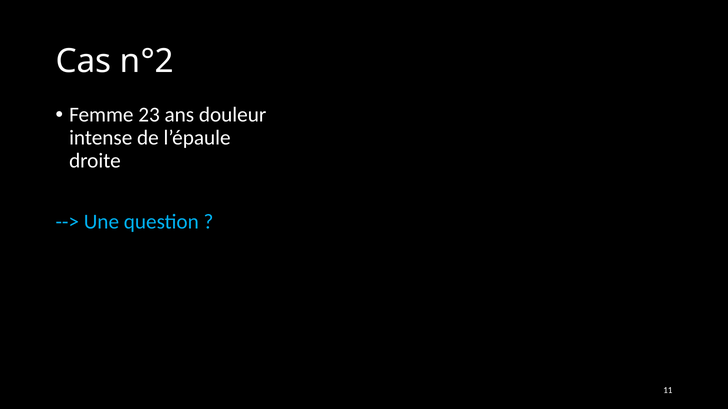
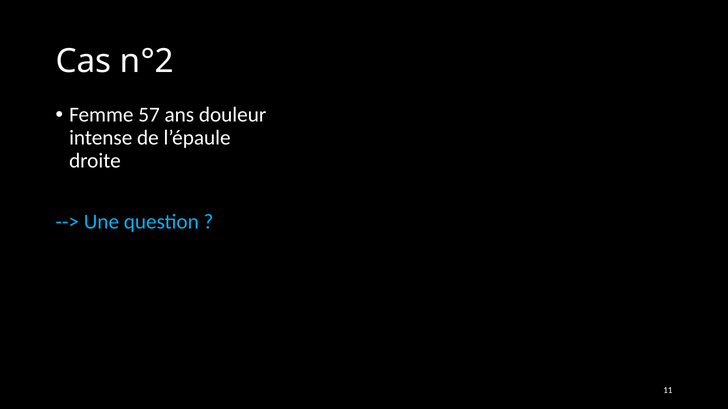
23: 23 -> 57
